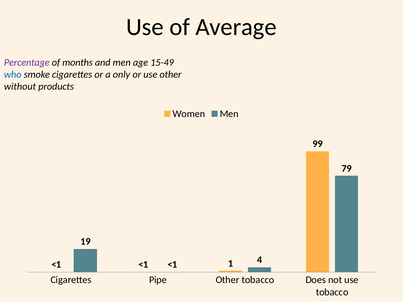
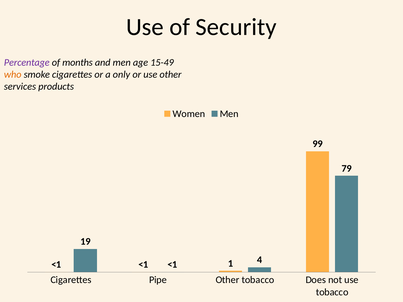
Average: Average -> Security
who colour: blue -> orange
without: without -> services
